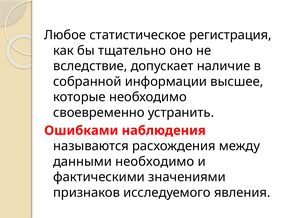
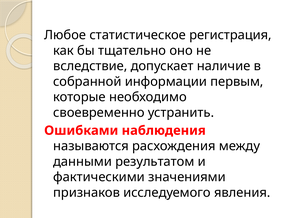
высшее: высшее -> первым
данными необходимо: необходимо -> результатом
